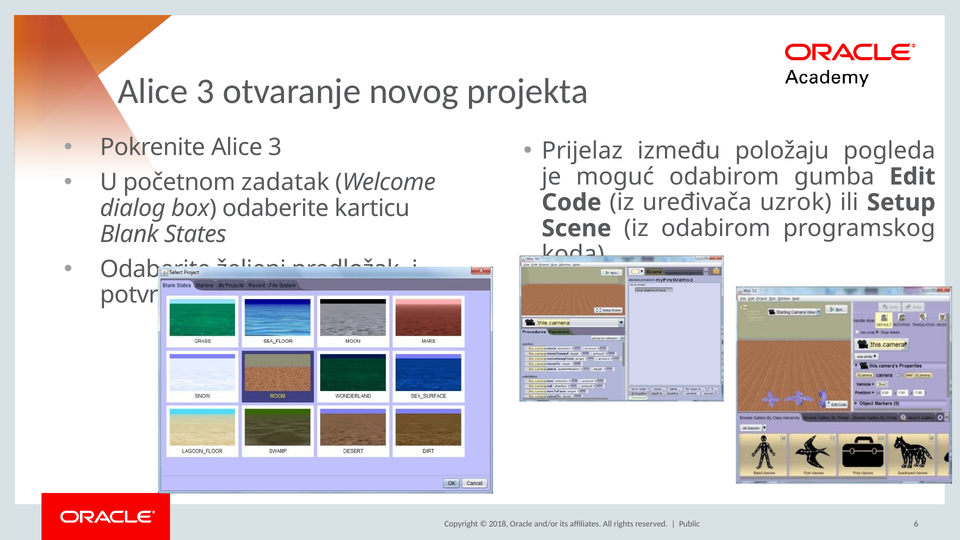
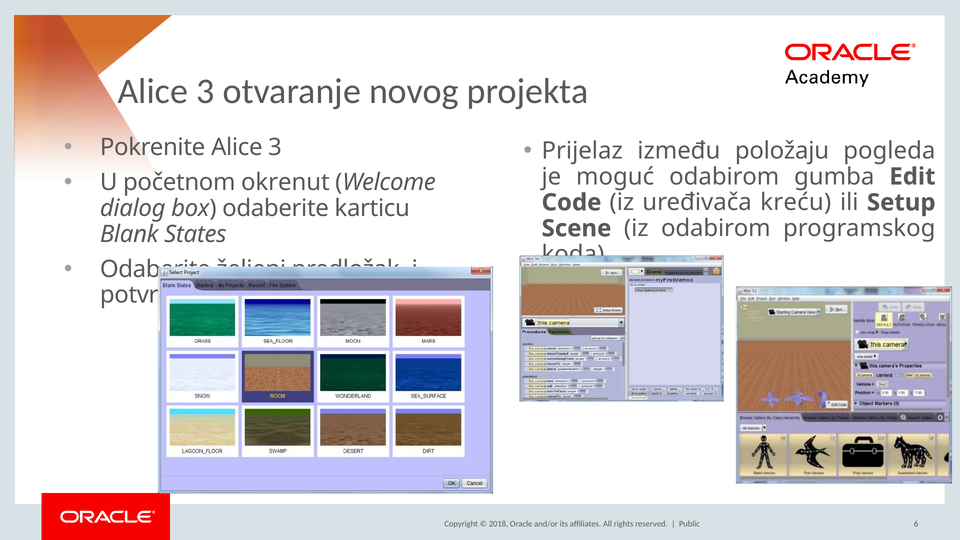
zadatak: zadatak -> okrenut
uzrok: uzrok -> kreću
